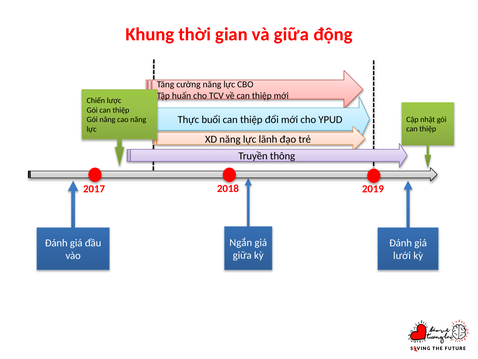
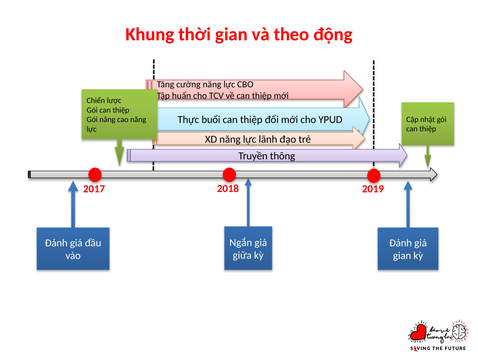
và giữa: giữa -> theo
lưới at (402, 255): lưới -> gian
